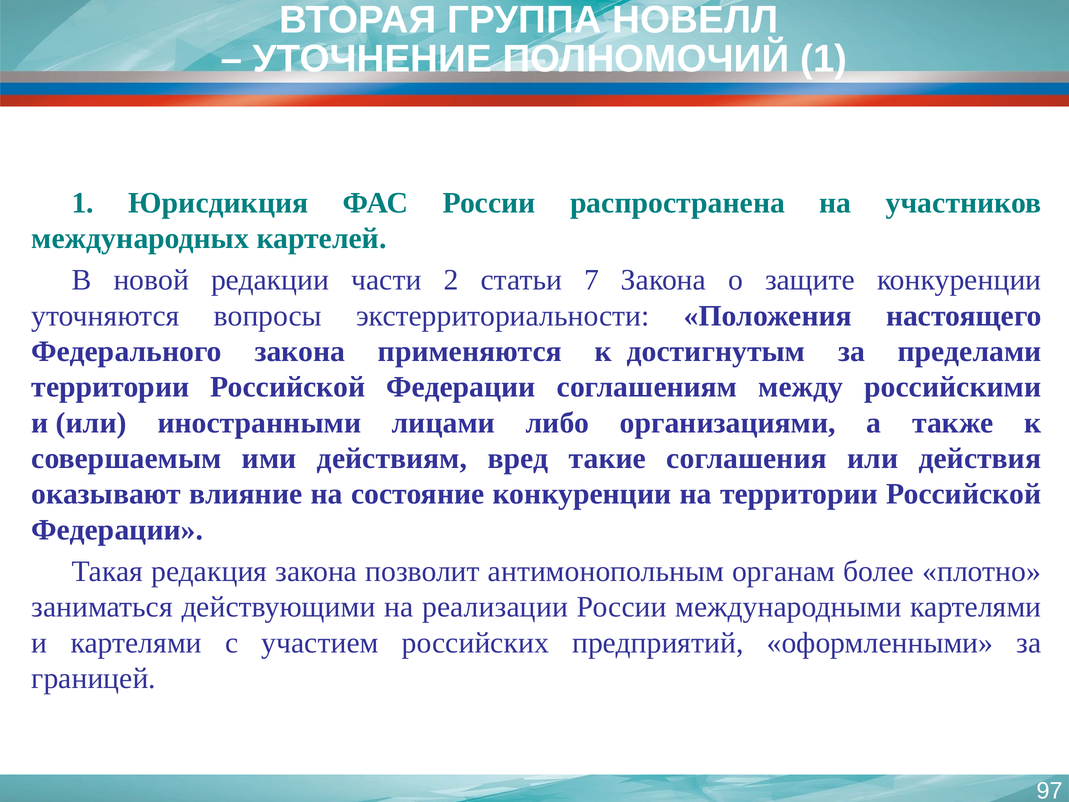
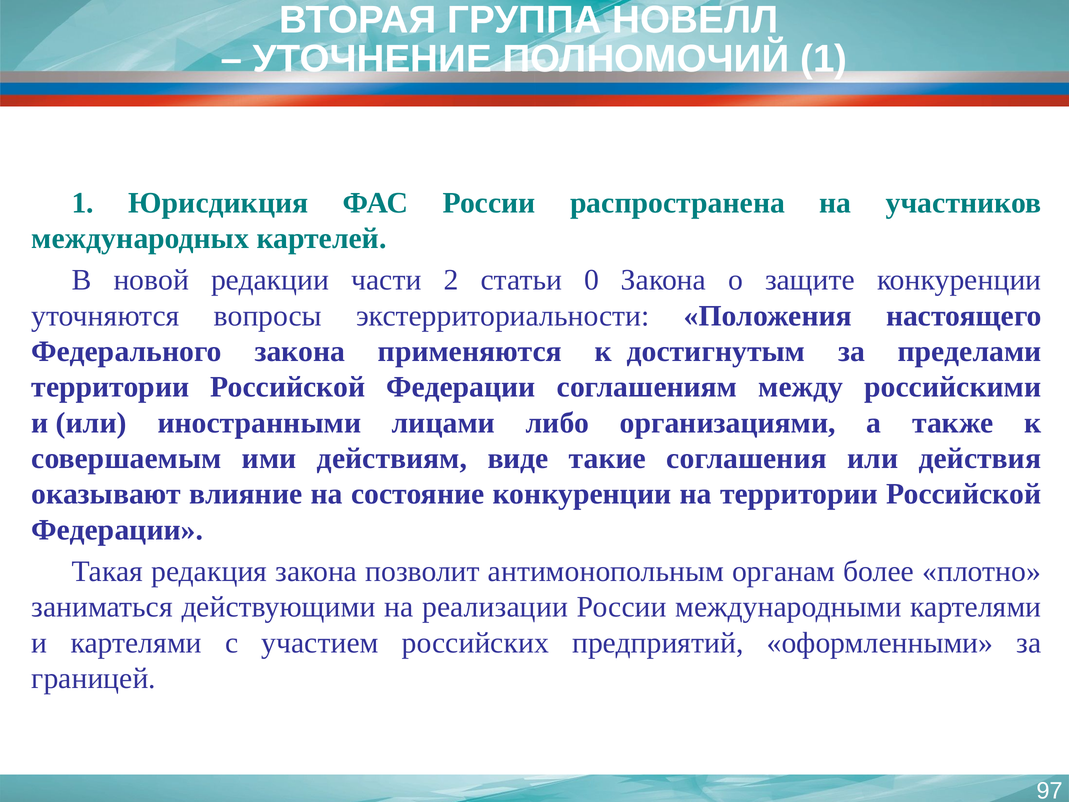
7: 7 -> 0
вред: вред -> виде
